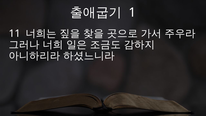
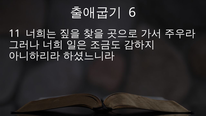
1: 1 -> 6
